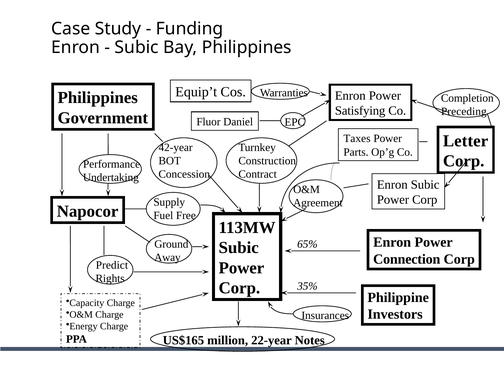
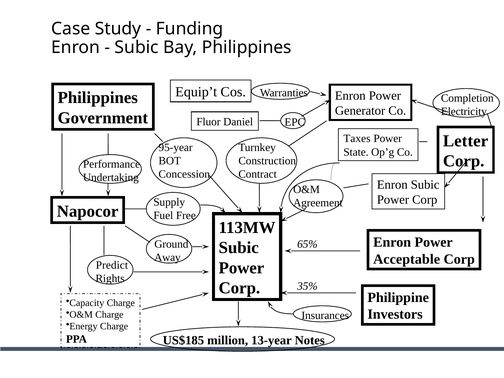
Satisfying: Satisfying -> Generator
Preceding: Preceding -> Electricity
42-year: 42-year -> 95-year
Parts: Parts -> State
Connection: Connection -> Acceptable
US$165: US$165 -> US$185
22-year: 22-year -> 13-year
